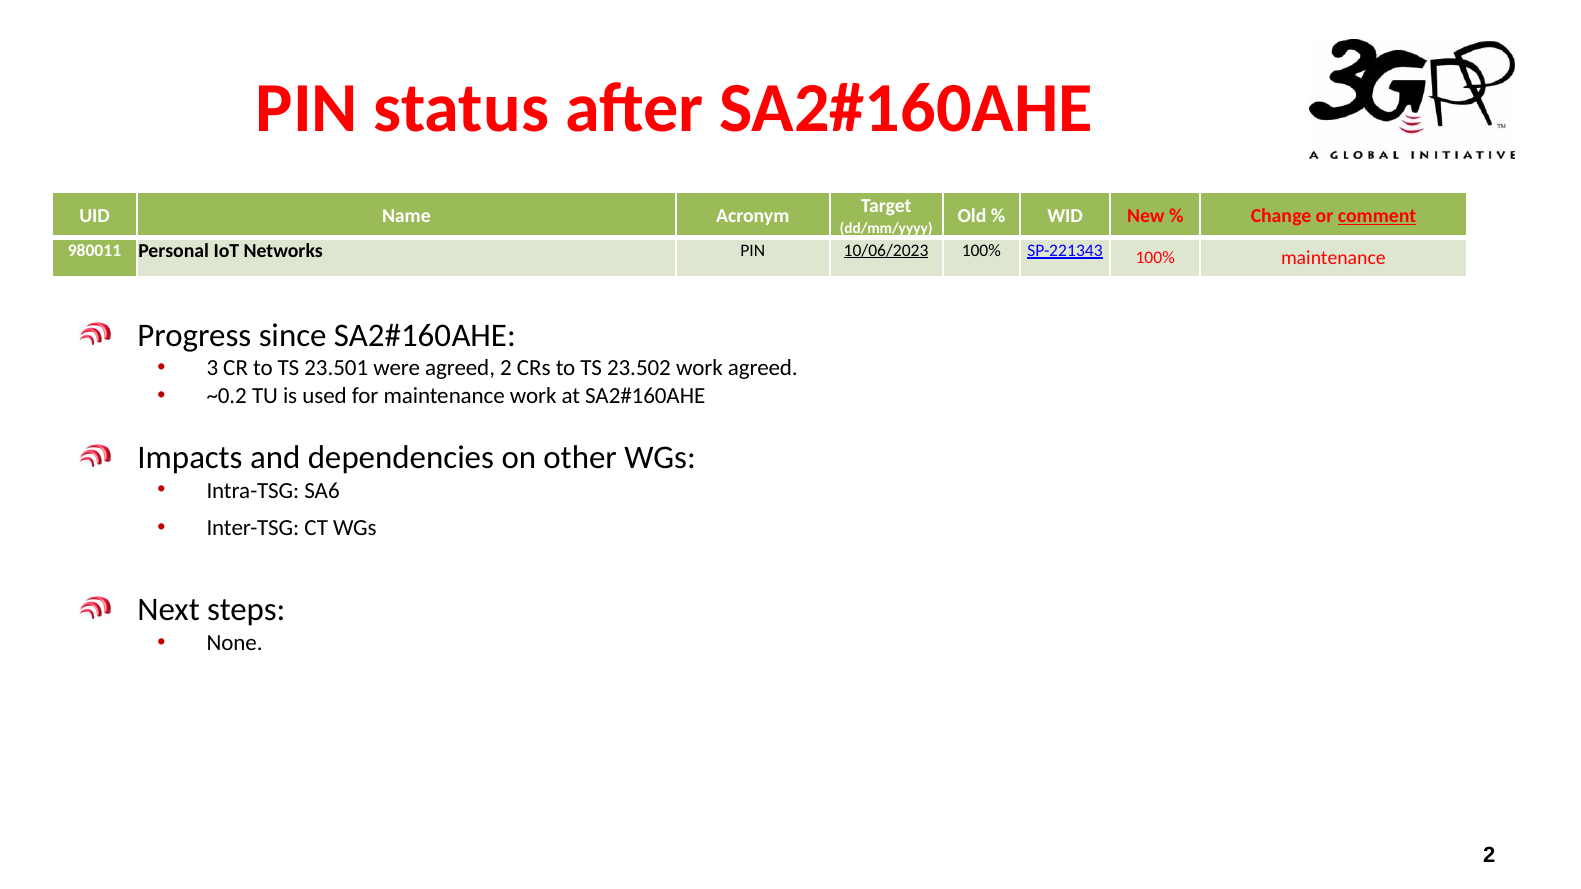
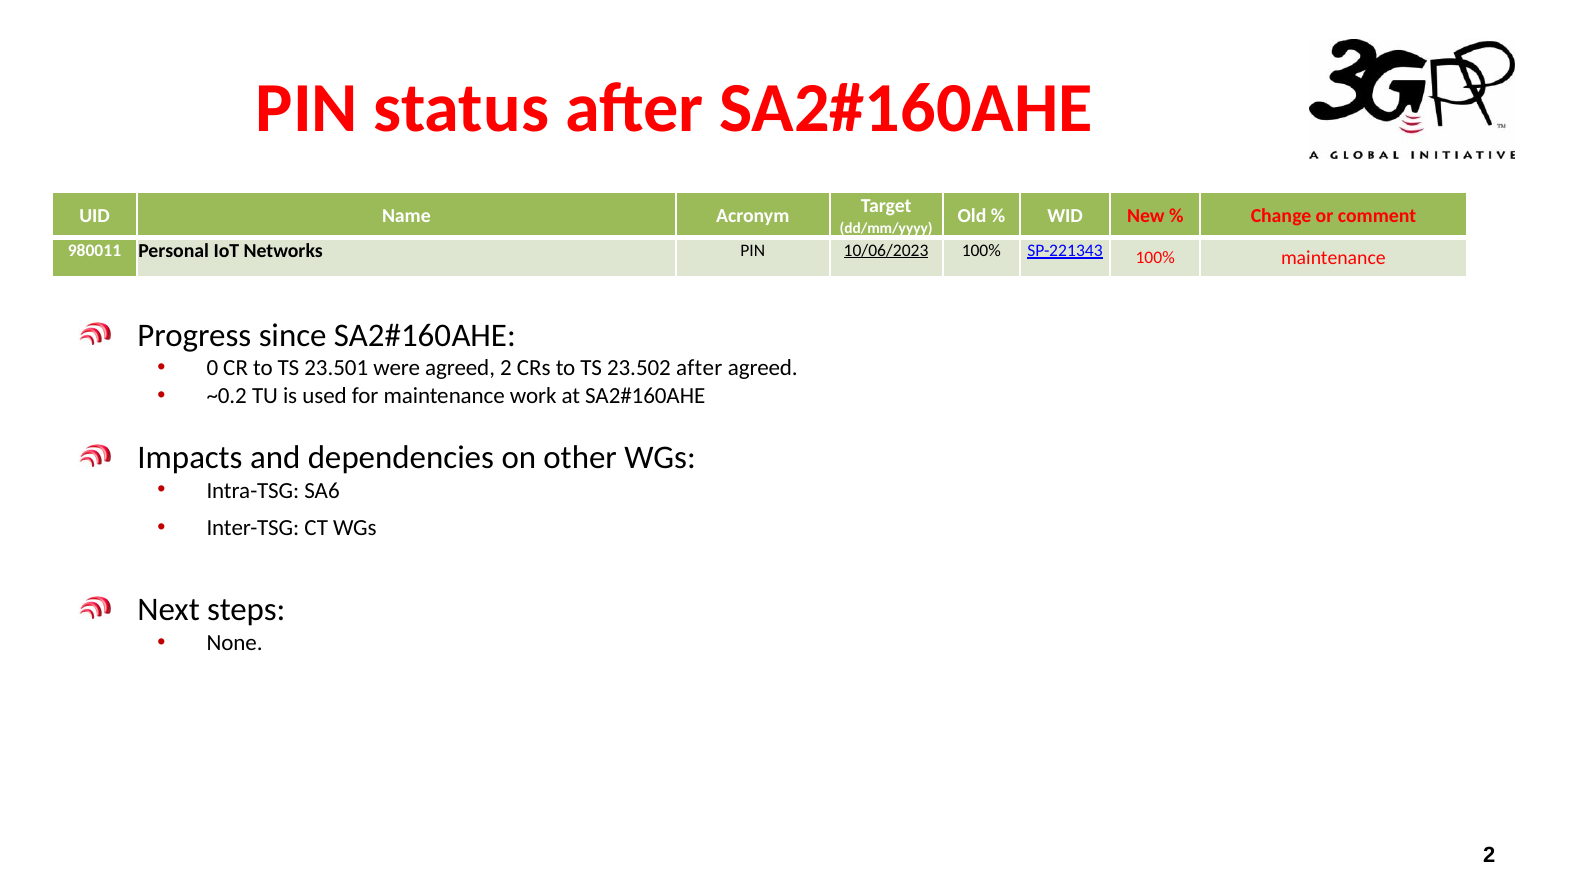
comment underline: present -> none
3: 3 -> 0
23.502 work: work -> after
